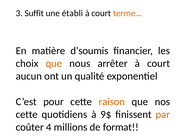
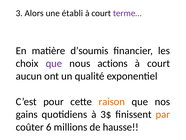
Suffit: Suffit -> Alors
terme… colour: orange -> purple
que at (54, 63) colour: orange -> purple
arrêter: arrêter -> actions
cette at (27, 114): cette -> gains
9$: 9$ -> 3$
4: 4 -> 6
format: format -> hausse
